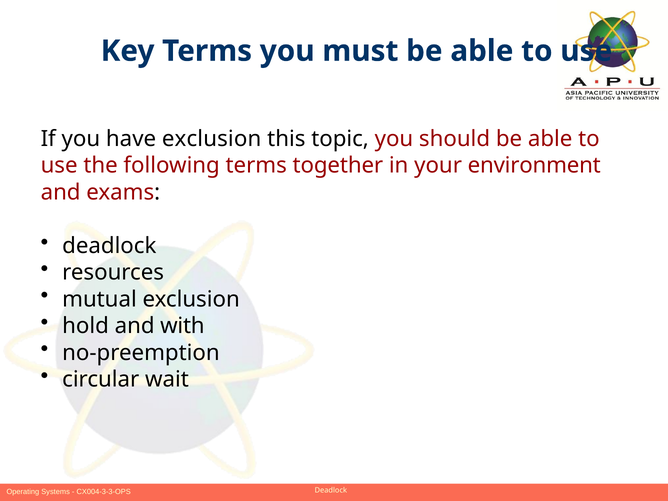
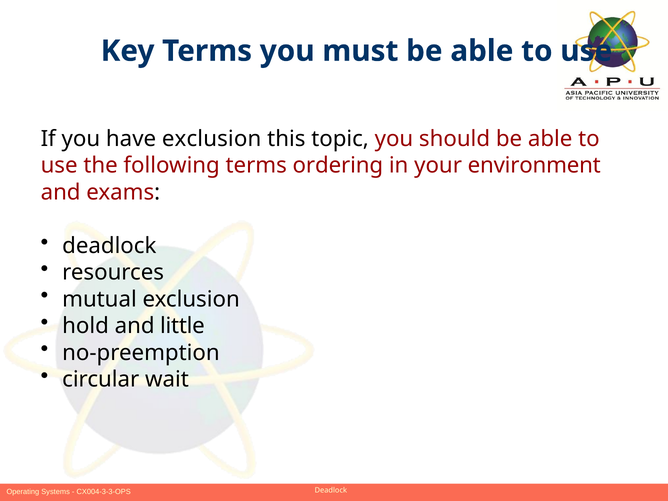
together: together -> ordering
with: with -> little
